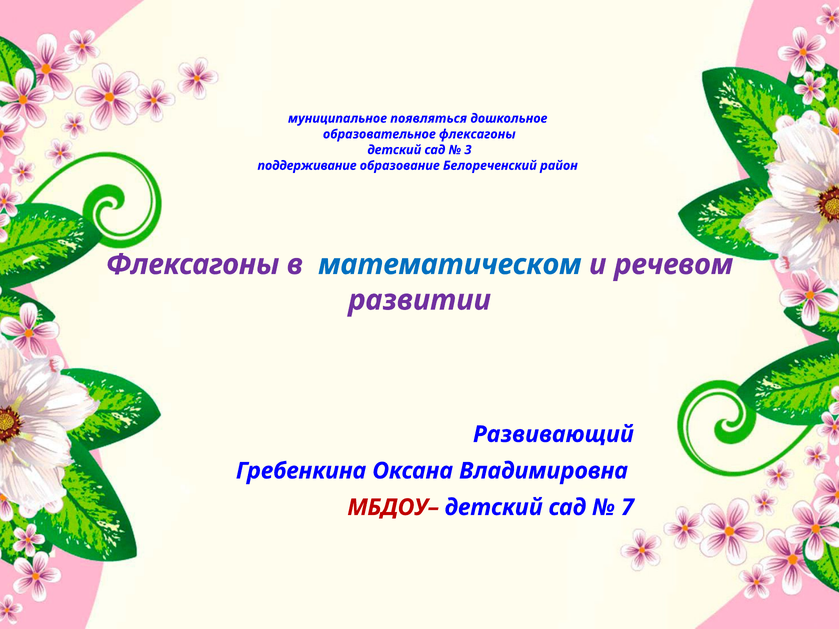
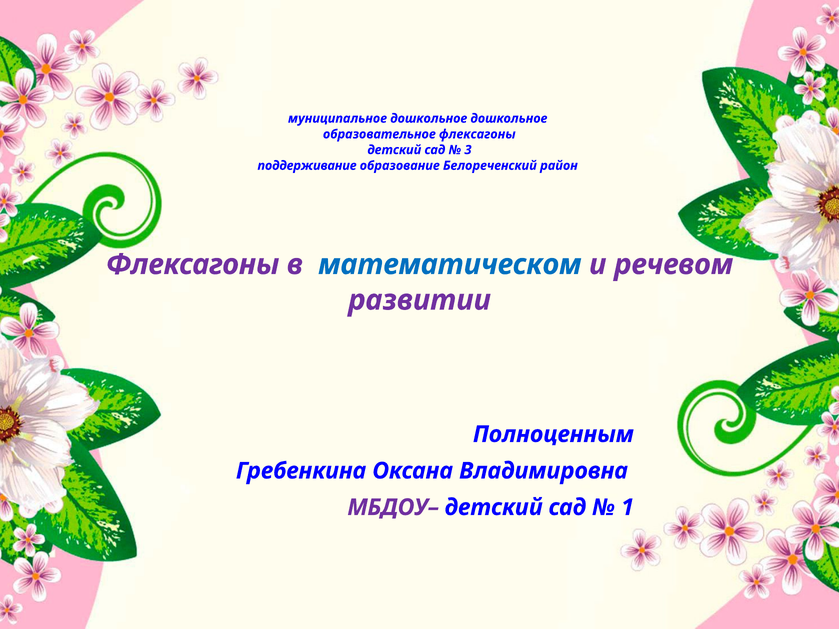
муниципальное появляться: появляться -> дошкольное
Развивающий: Развивающий -> Полноценным
МБДОУ– colour: red -> purple
7: 7 -> 1
